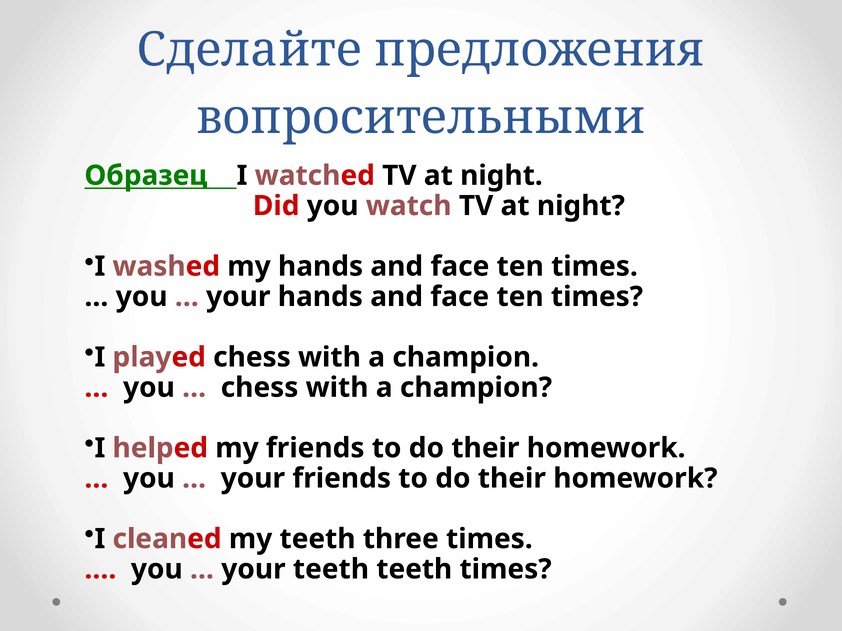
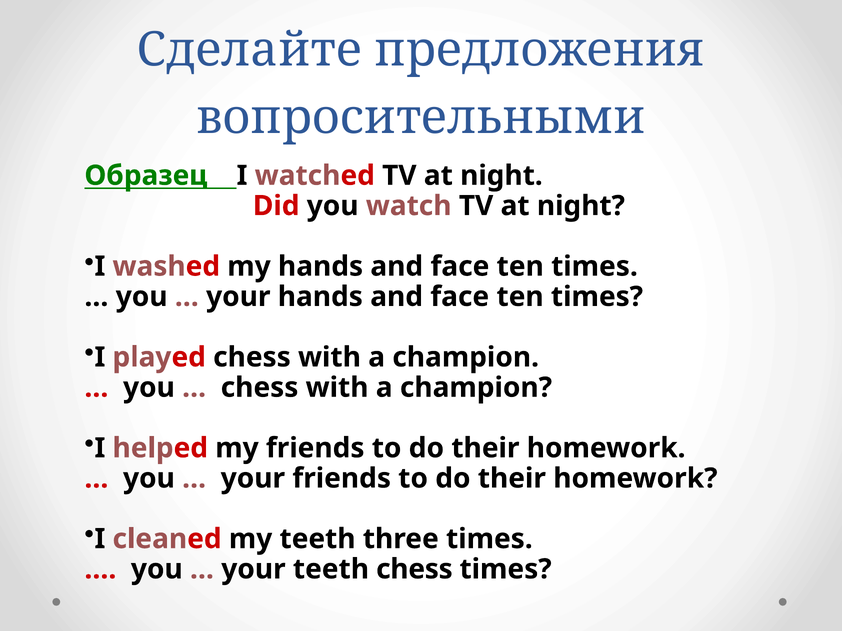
teeth teeth: teeth -> chess
